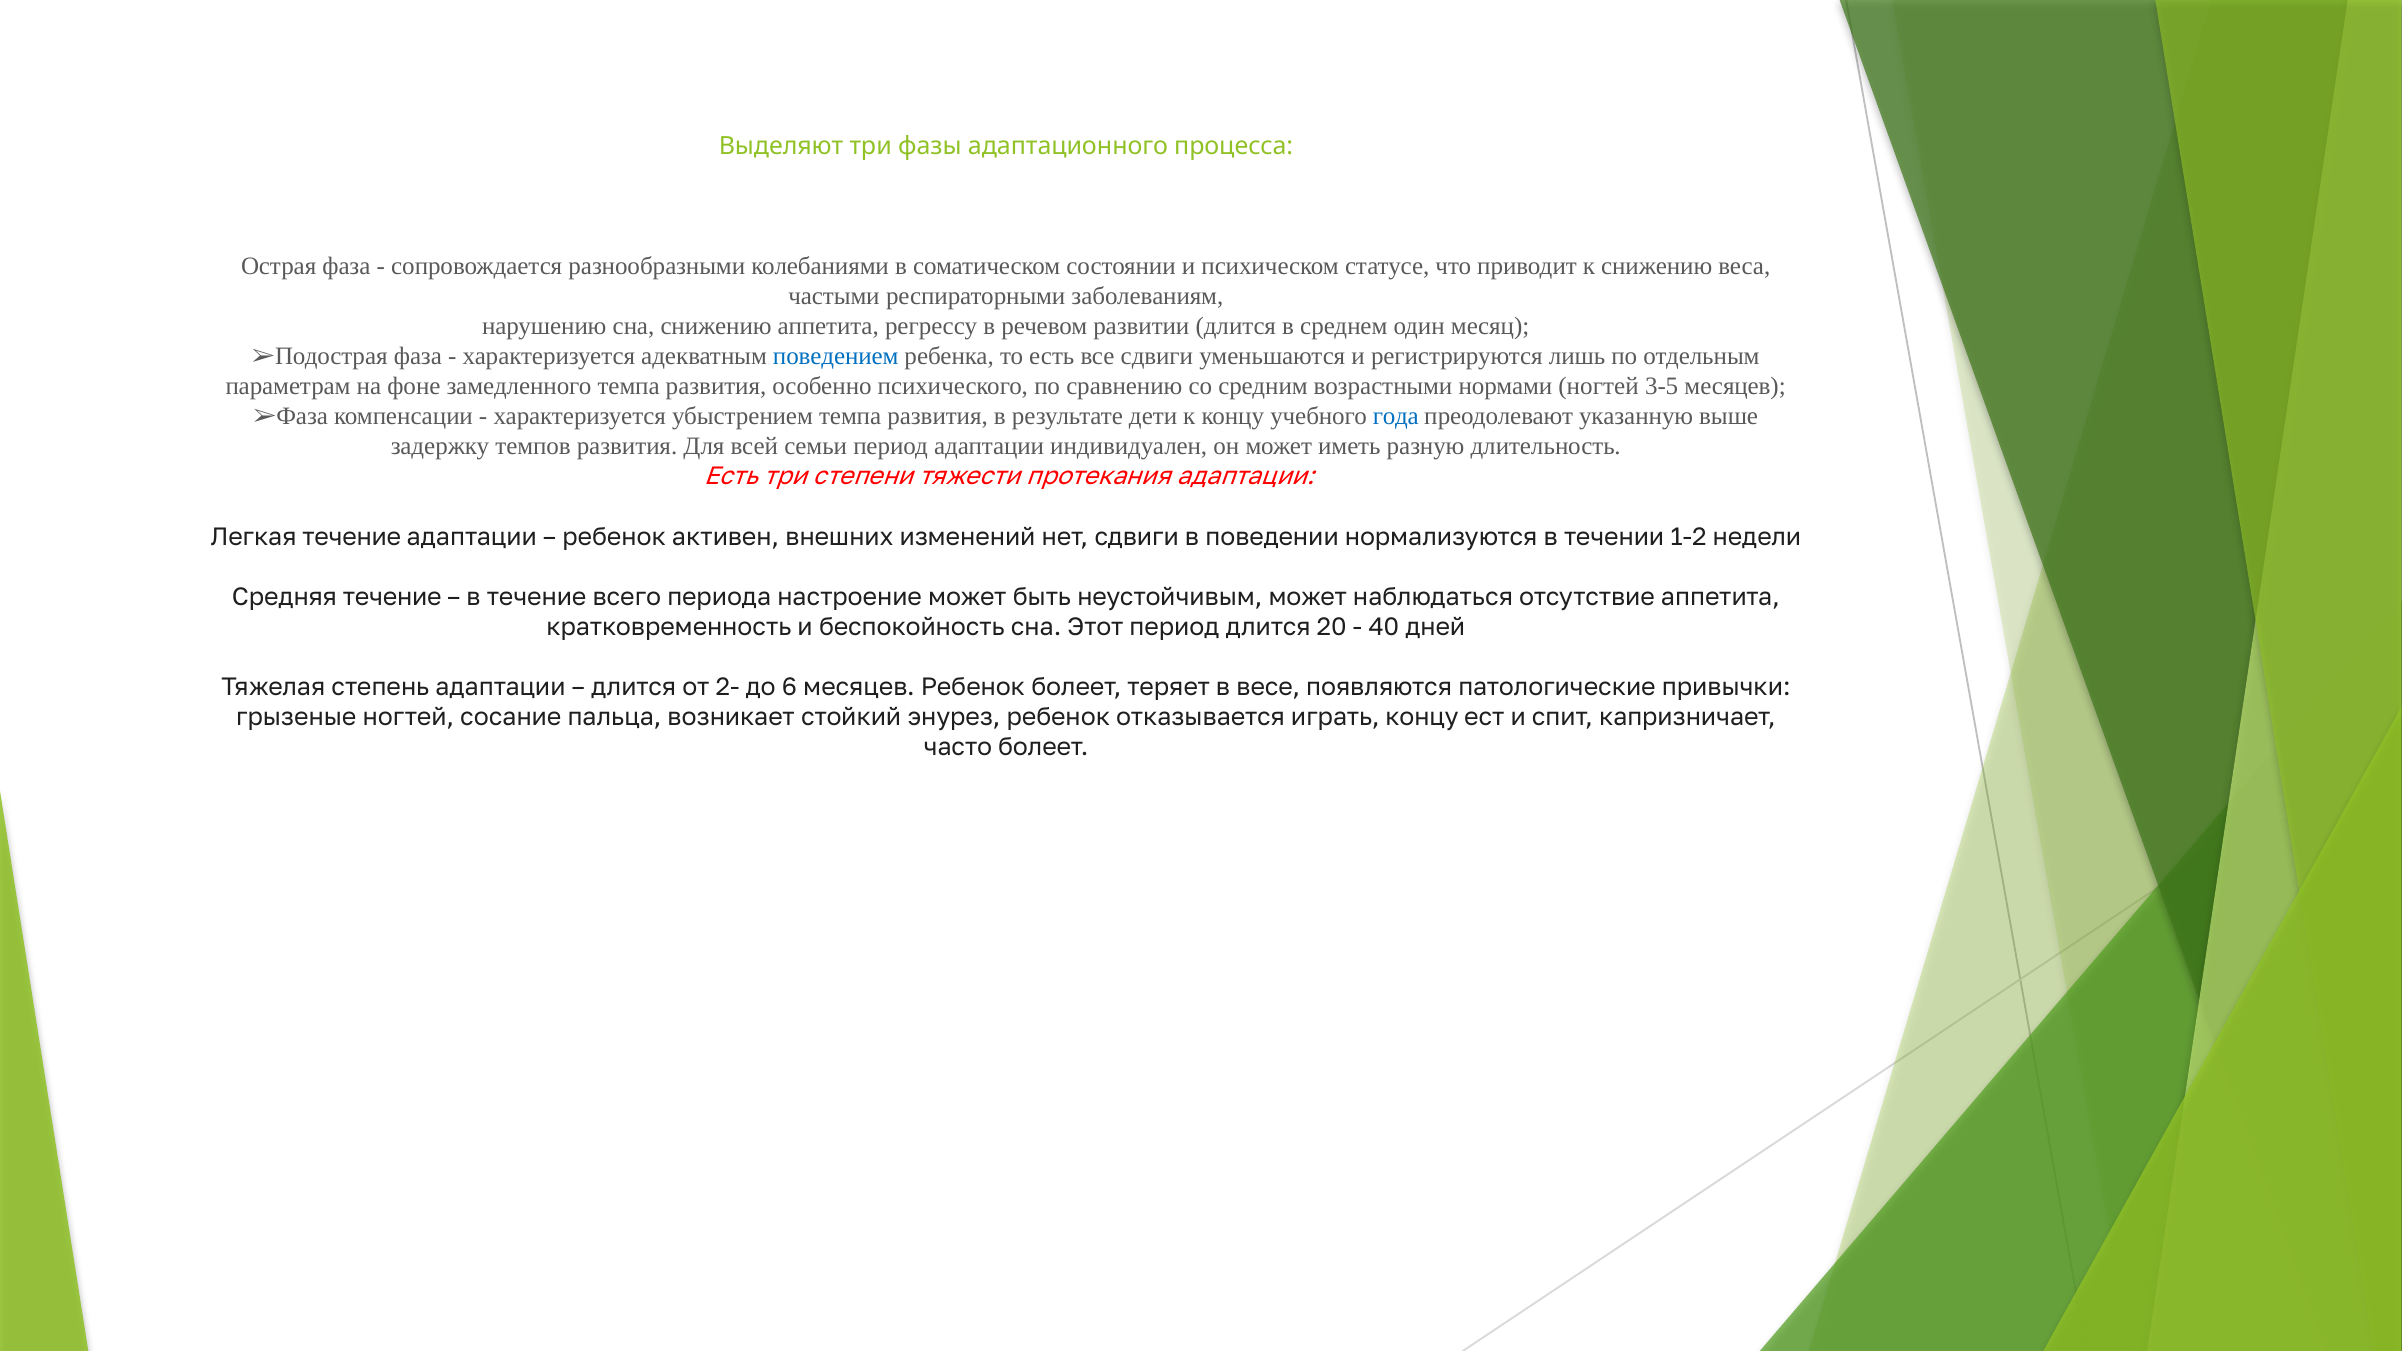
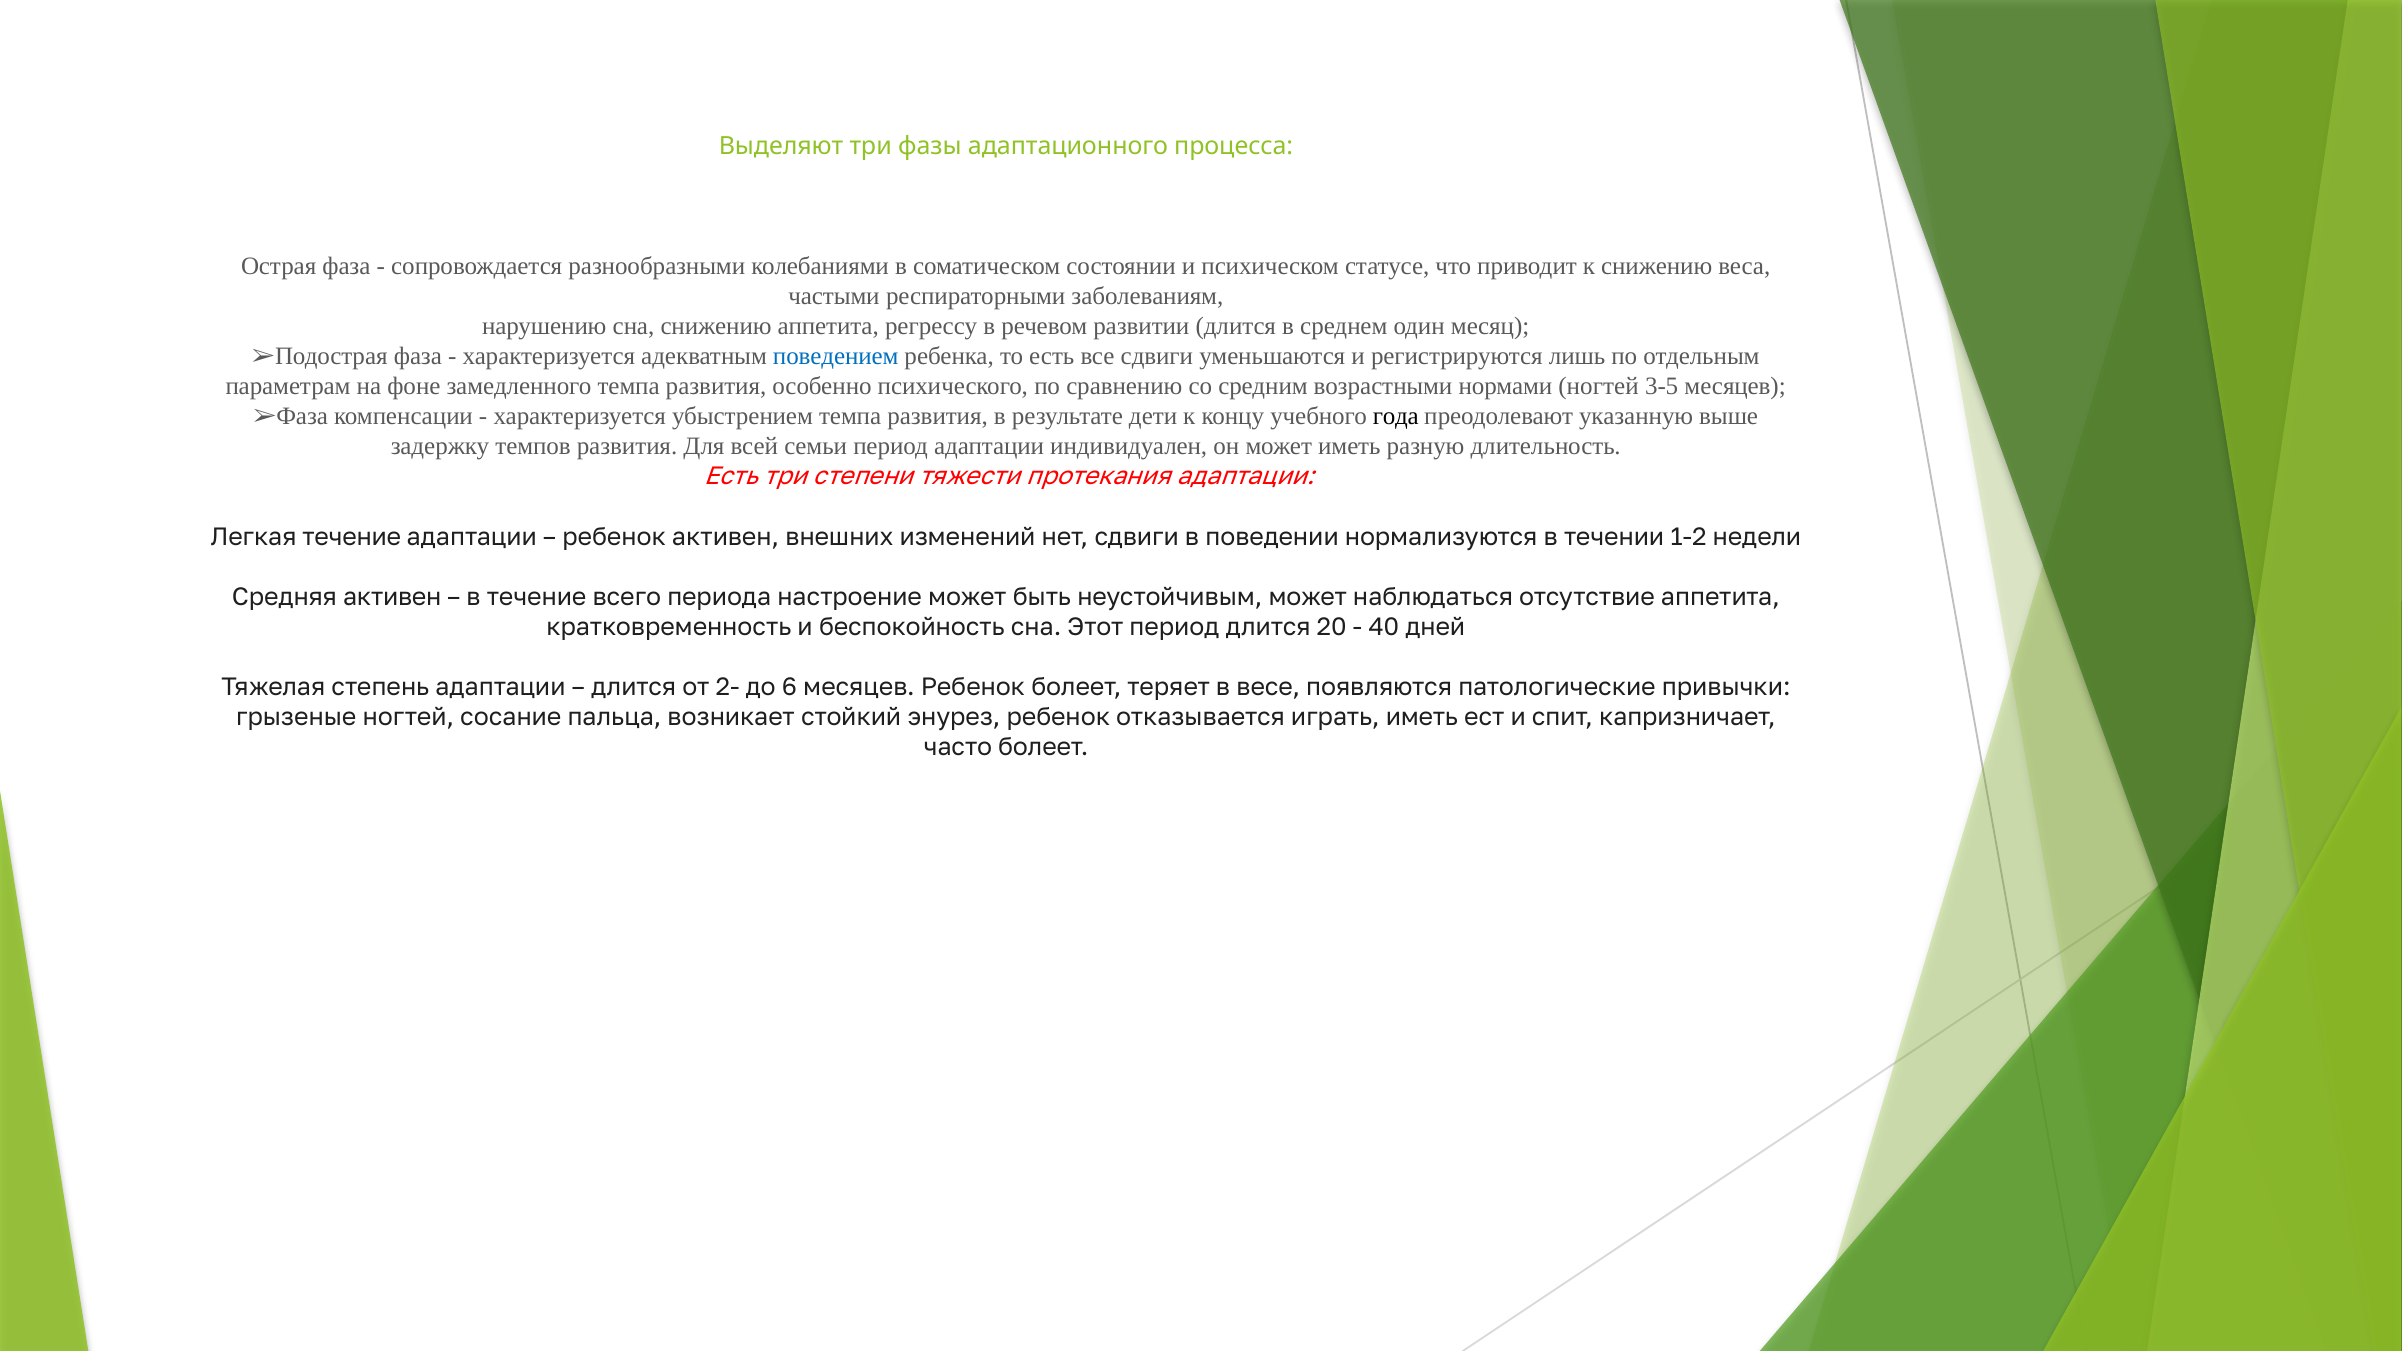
года colour: blue -> black
Средняя течение: течение -> активен
играть концу: концу -> иметь
